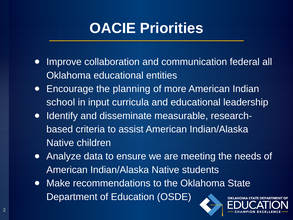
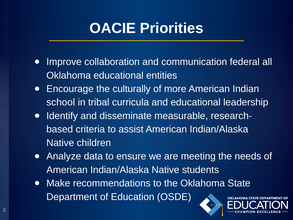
planning: planning -> culturally
input: input -> tribal
